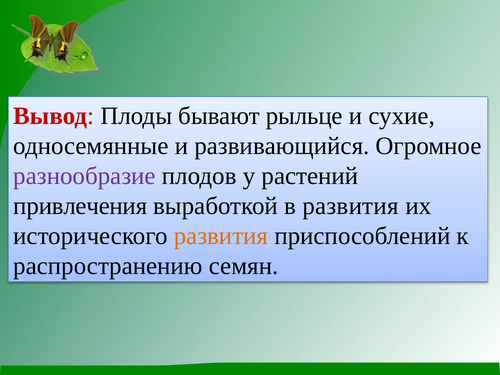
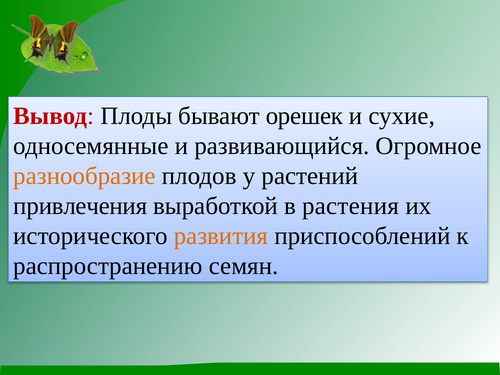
рыльце: рыльце -> орешек
разнообразие colour: purple -> orange
в развития: развития -> растения
